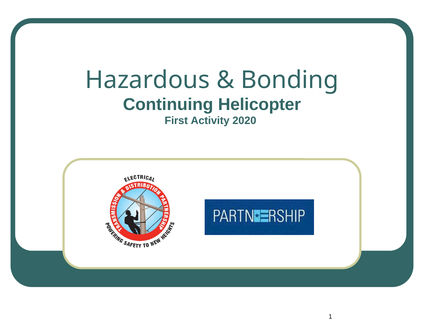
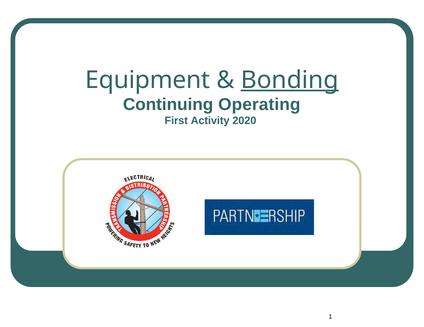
Hazardous: Hazardous -> Equipment
Bonding underline: none -> present
Helicopter: Helicopter -> Operating
